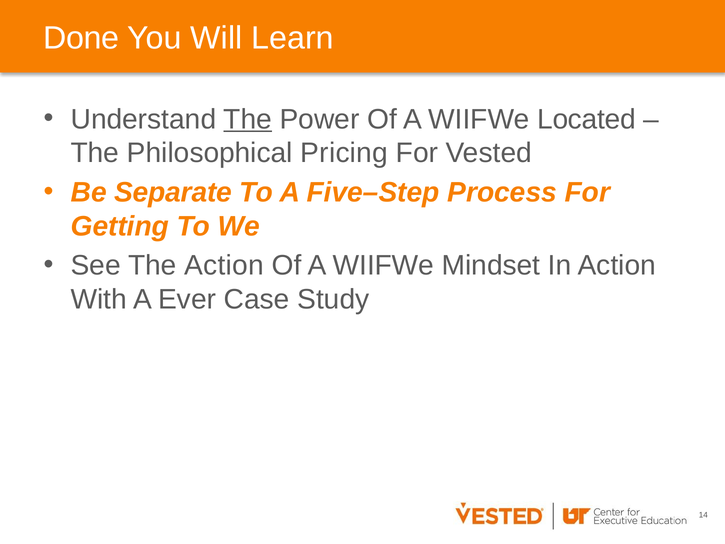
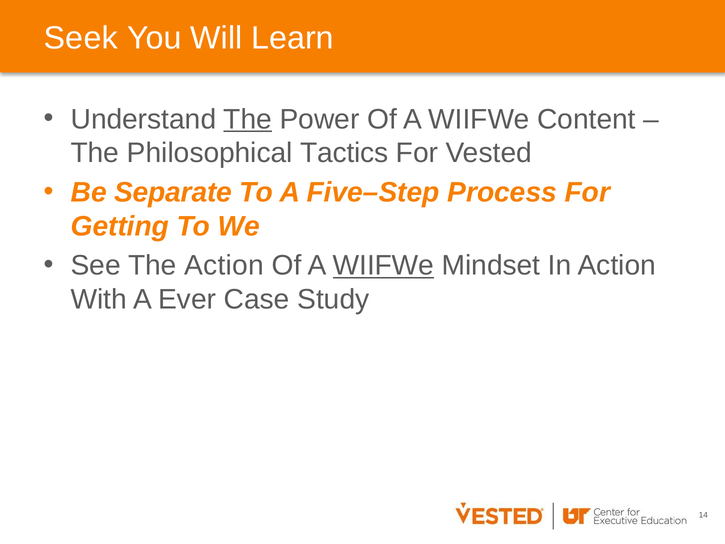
Done: Done -> Seek
Located: Located -> Content
Pricing: Pricing -> Tactics
WIIFWe at (383, 266) underline: none -> present
